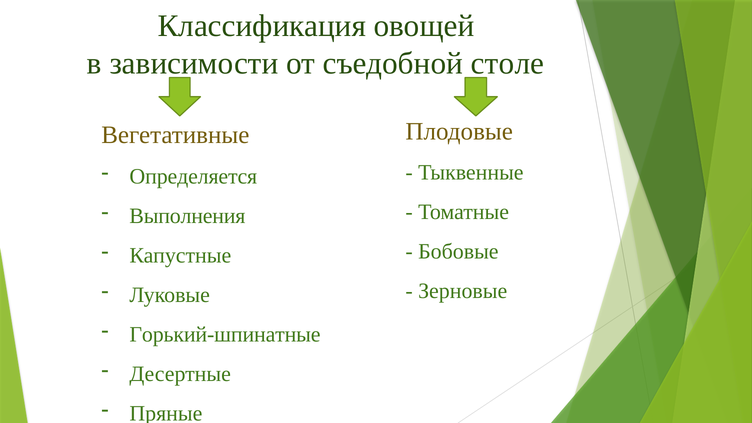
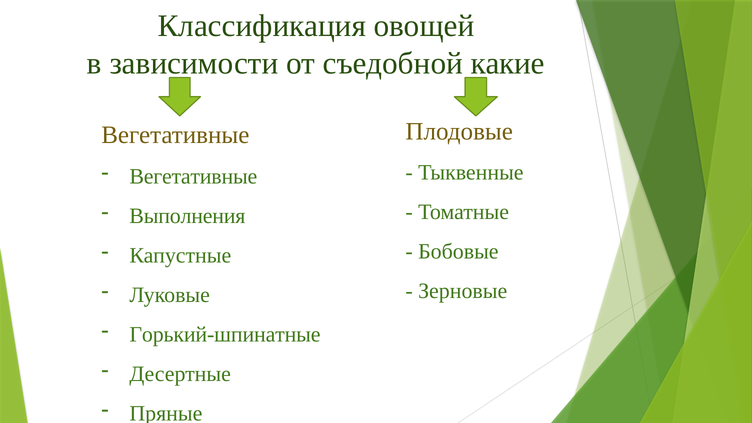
столе: столе -> какие
Определяется at (193, 176): Определяется -> Вегетативные
